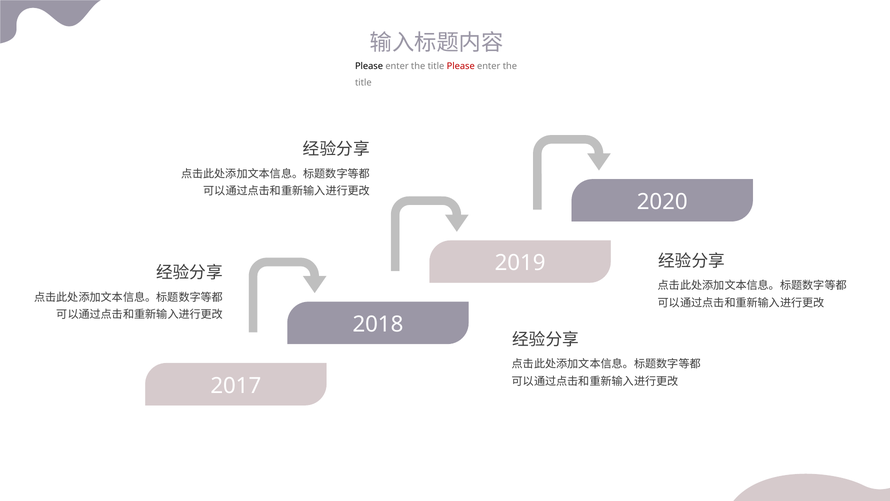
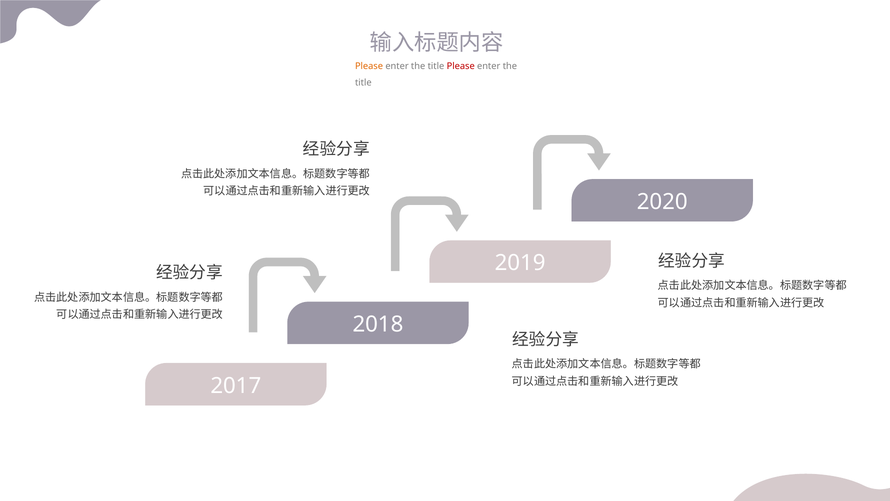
Please at (369, 66) colour: black -> orange
